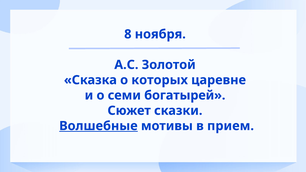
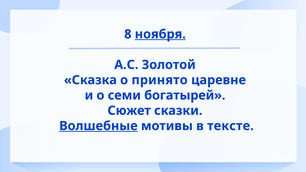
ноября underline: none -> present
которых: которых -> принято
прием: прием -> тексте
